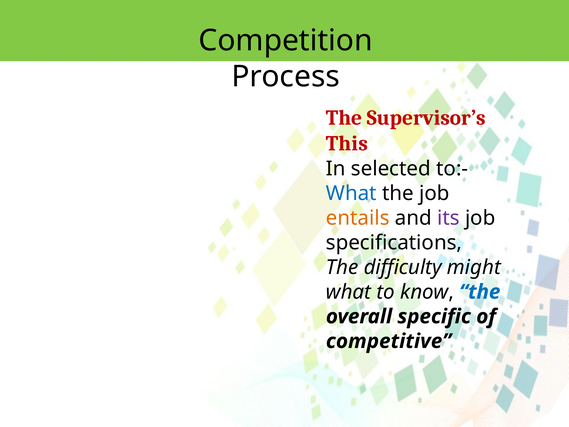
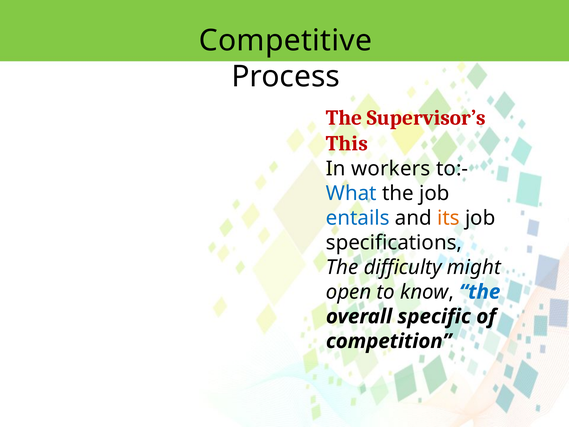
Competition: Competition -> Competitive
selected: selected -> workers
entails colour: orange -> blue
its colour: purple -> orange
what at (349, 292): what -> open
competitive: competitive -> competition
